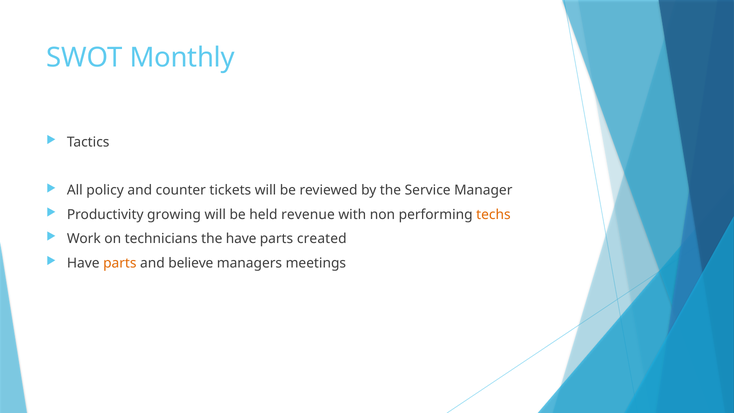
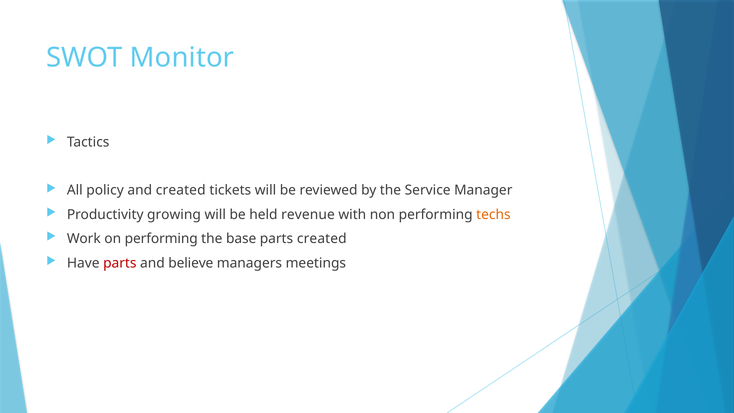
Monthly: Monthly -> Monitor
and counter: counter -> created
on technicians: technicians -> performing
the have: have -> base
parts at (120, 263) colour: orange -> red
